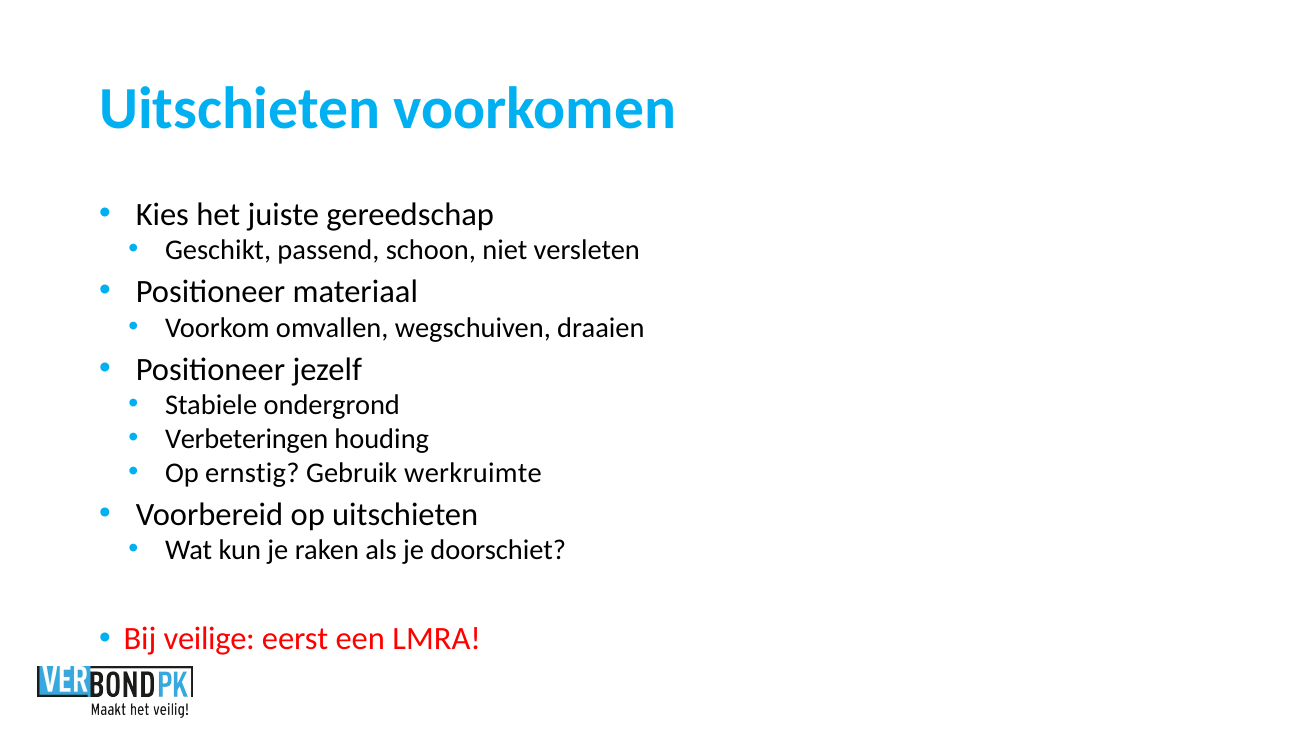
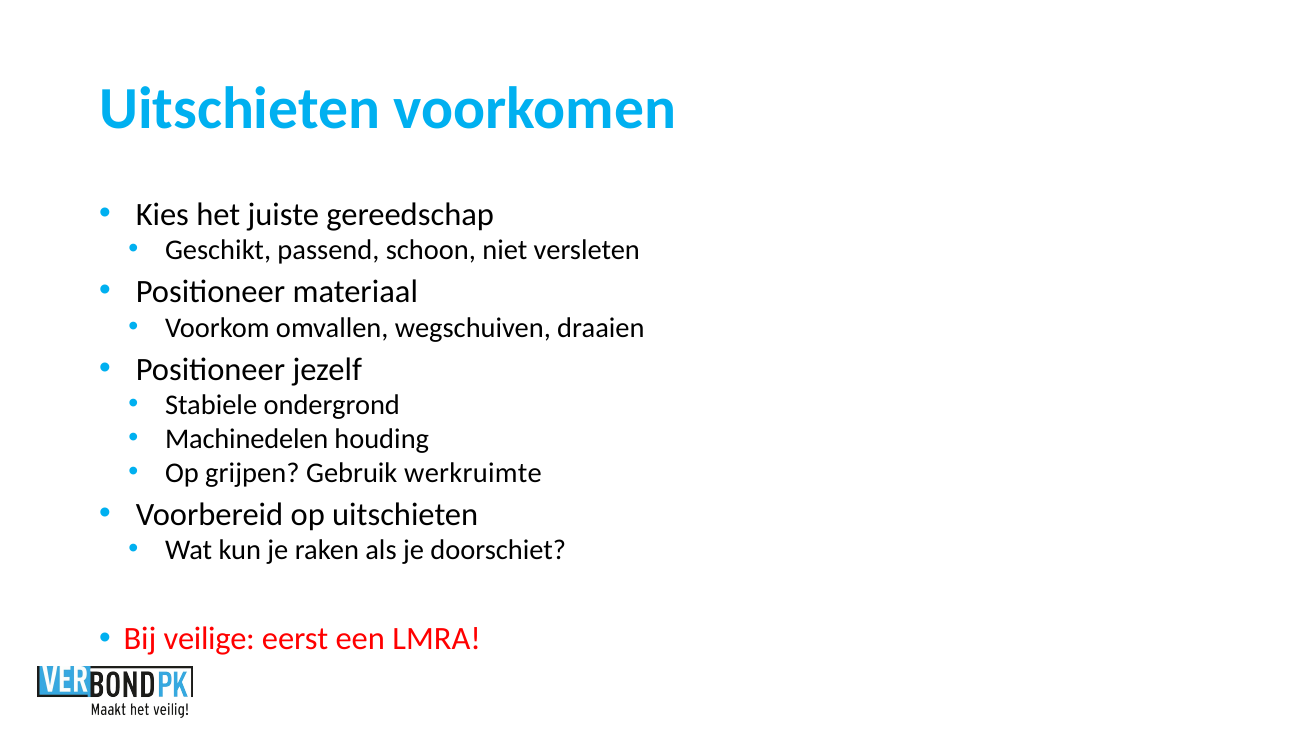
Verbeteringen: Verbeteringen -> Machinedelen
ernstig: ernstig -> grijpen
